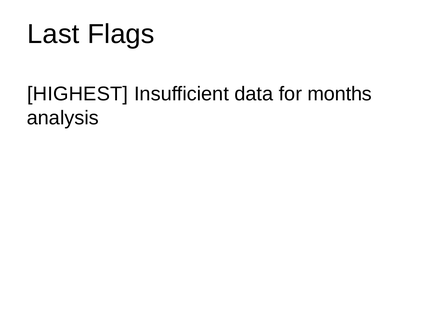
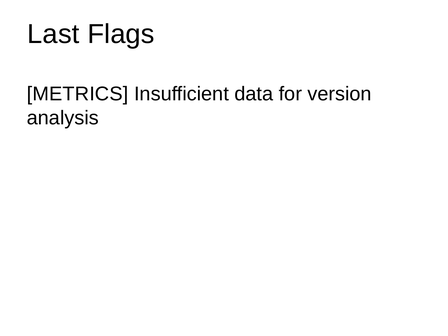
HIGHEST: HIGHEST -> METRICS
months: months -> version
